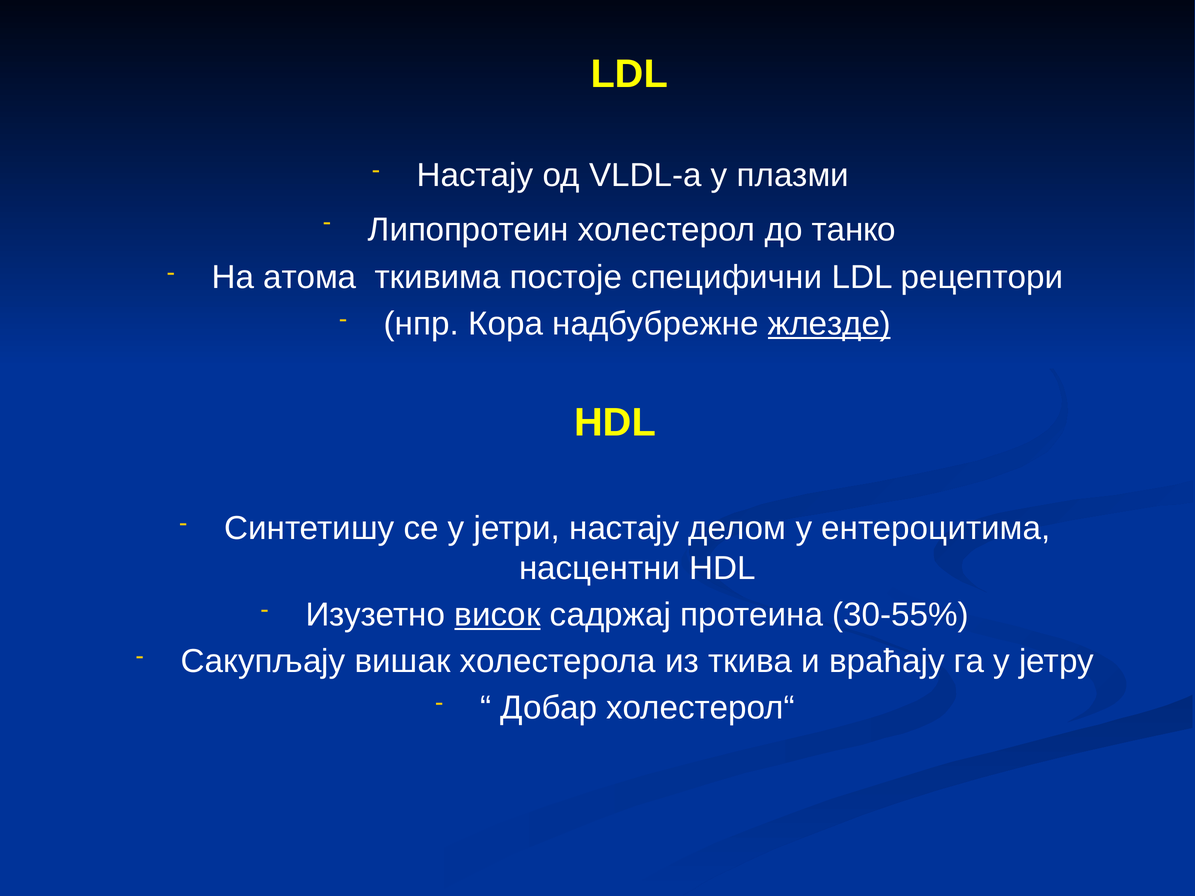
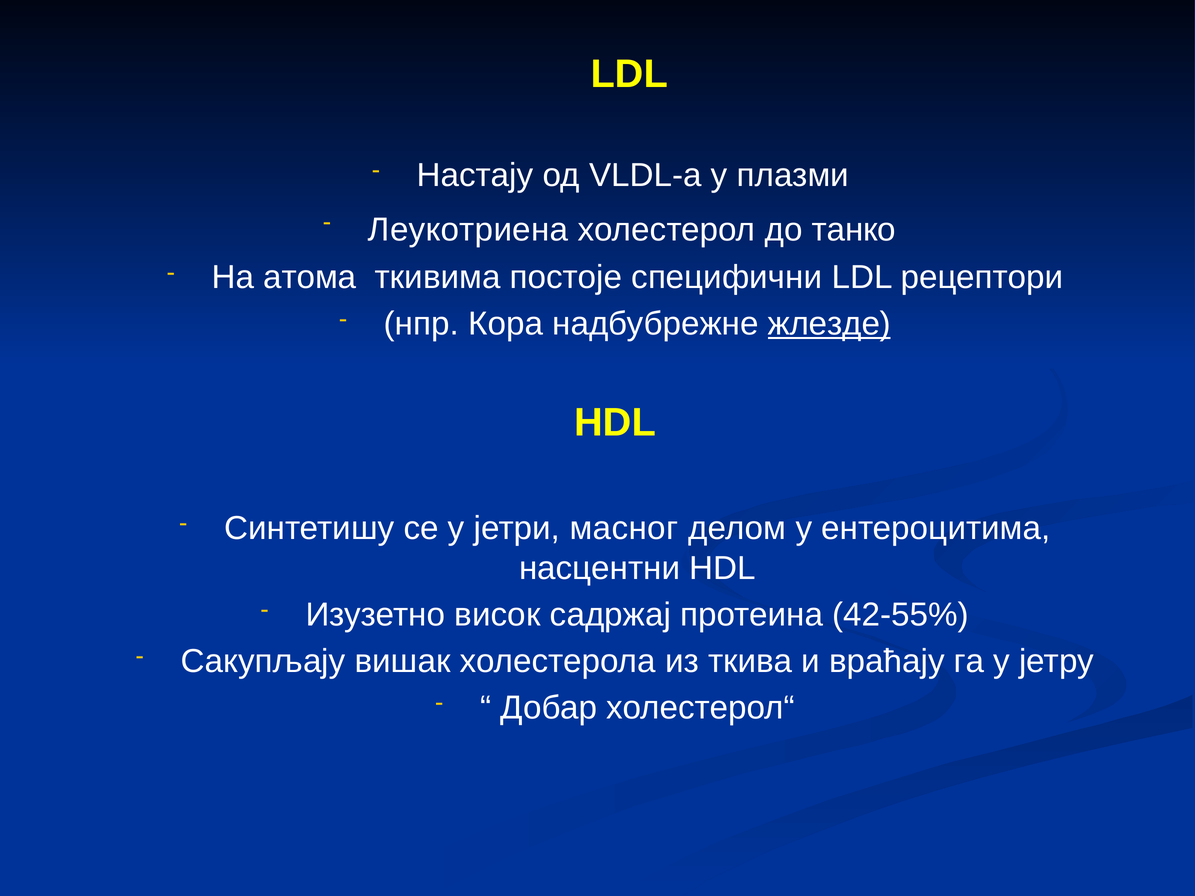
Липопротеин: Липопротеин -> Леукотриена
јетри настају: настају -> масног
висок underline: present -> none
30-55%: 30-55% -> 42-55%
